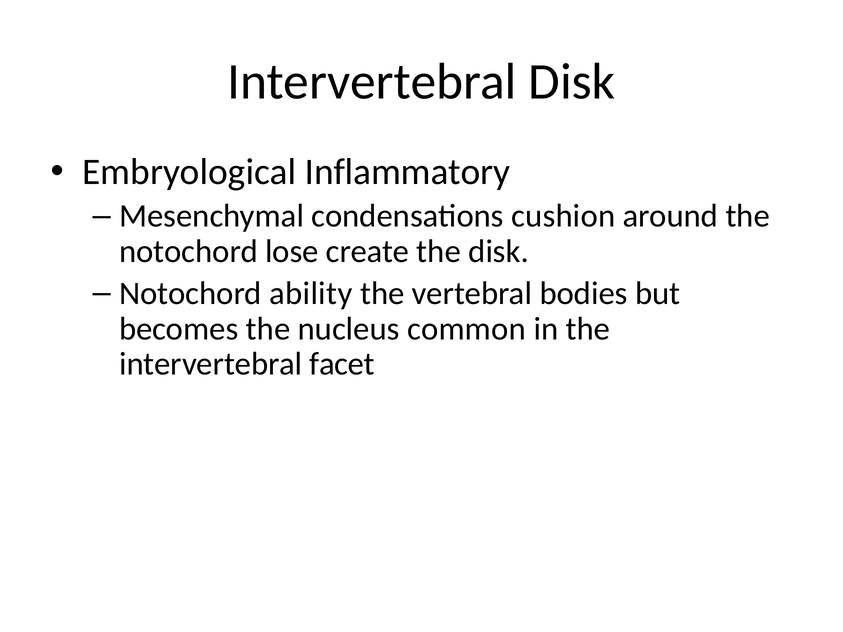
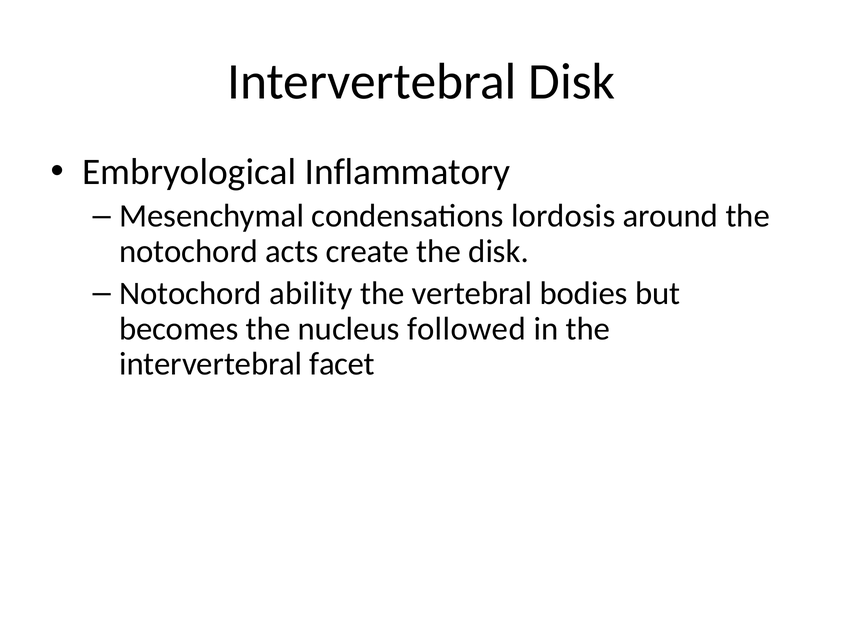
cushion: cushion -> lordosis
lose: lose -> acts
common: common -> followed
